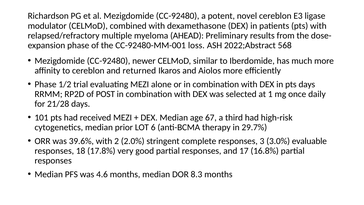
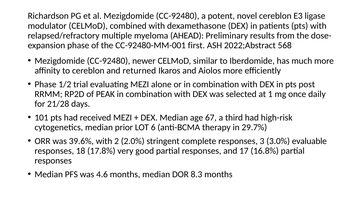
loss: loss -> first
pts days: days -> post
POST: POST -> PEAK
